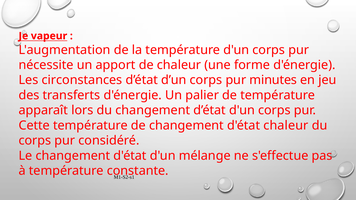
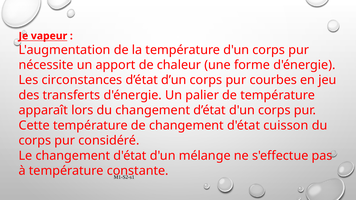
minutes: minutes -> courbes
d'état chaleur: chaleur -> cuisson
